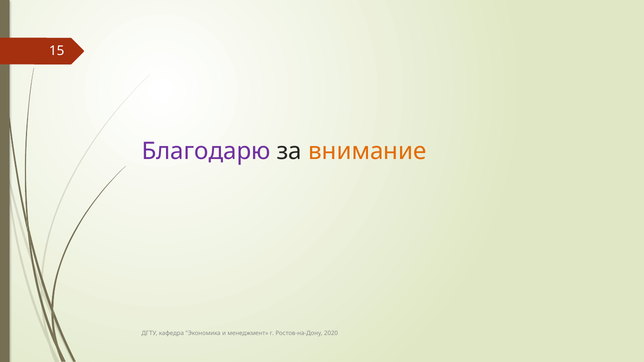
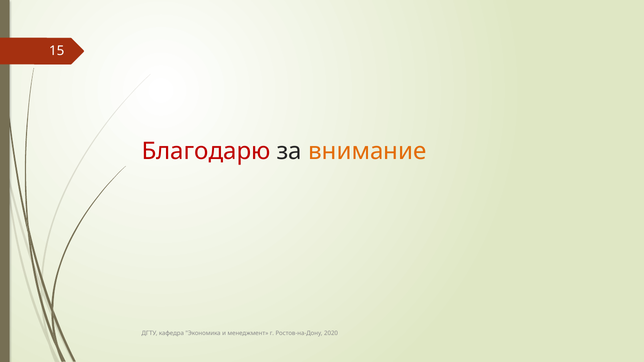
Благодарю colour: purple -> red
